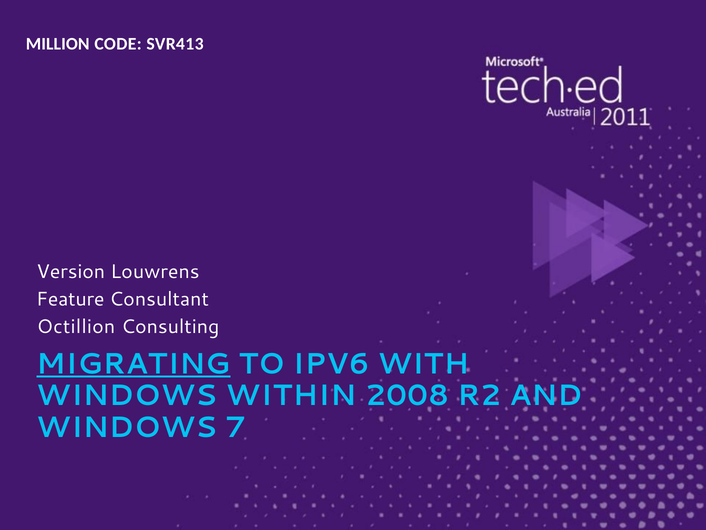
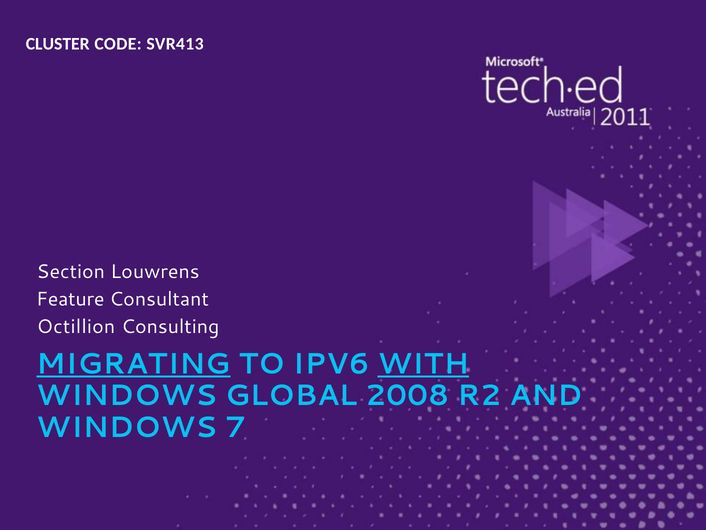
MILLION: MILLION -> CLUSTER
Version: Version -> Section
WITH underline: none -> present
WITHIN: WITHIN -> GLOBAL
